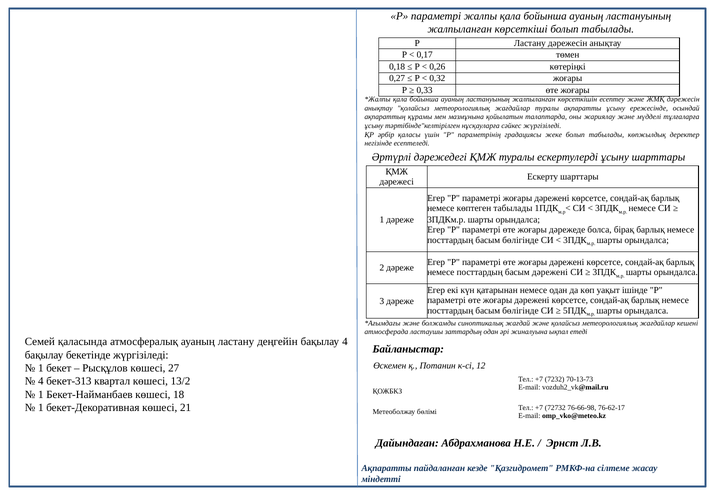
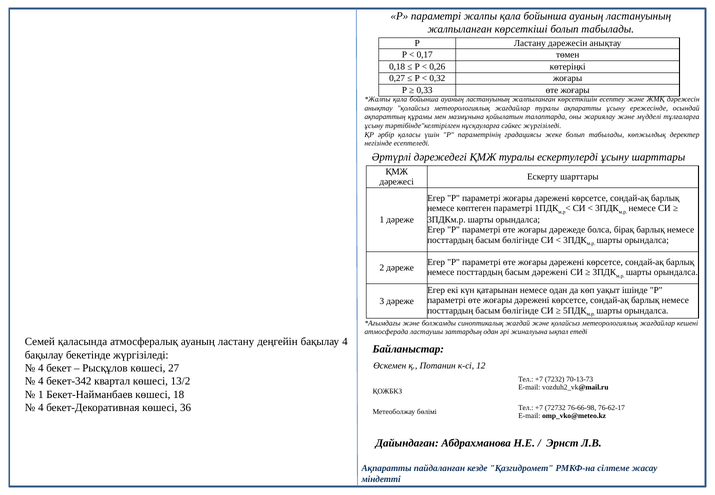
көптеген табылады: табылады -> параметрі
1 at (41, 368): 1 -> 4
бекет-313: бекет-313 -> бекет-342
1 at (41, 408): 1 -> 4
21: 21 -> 36
